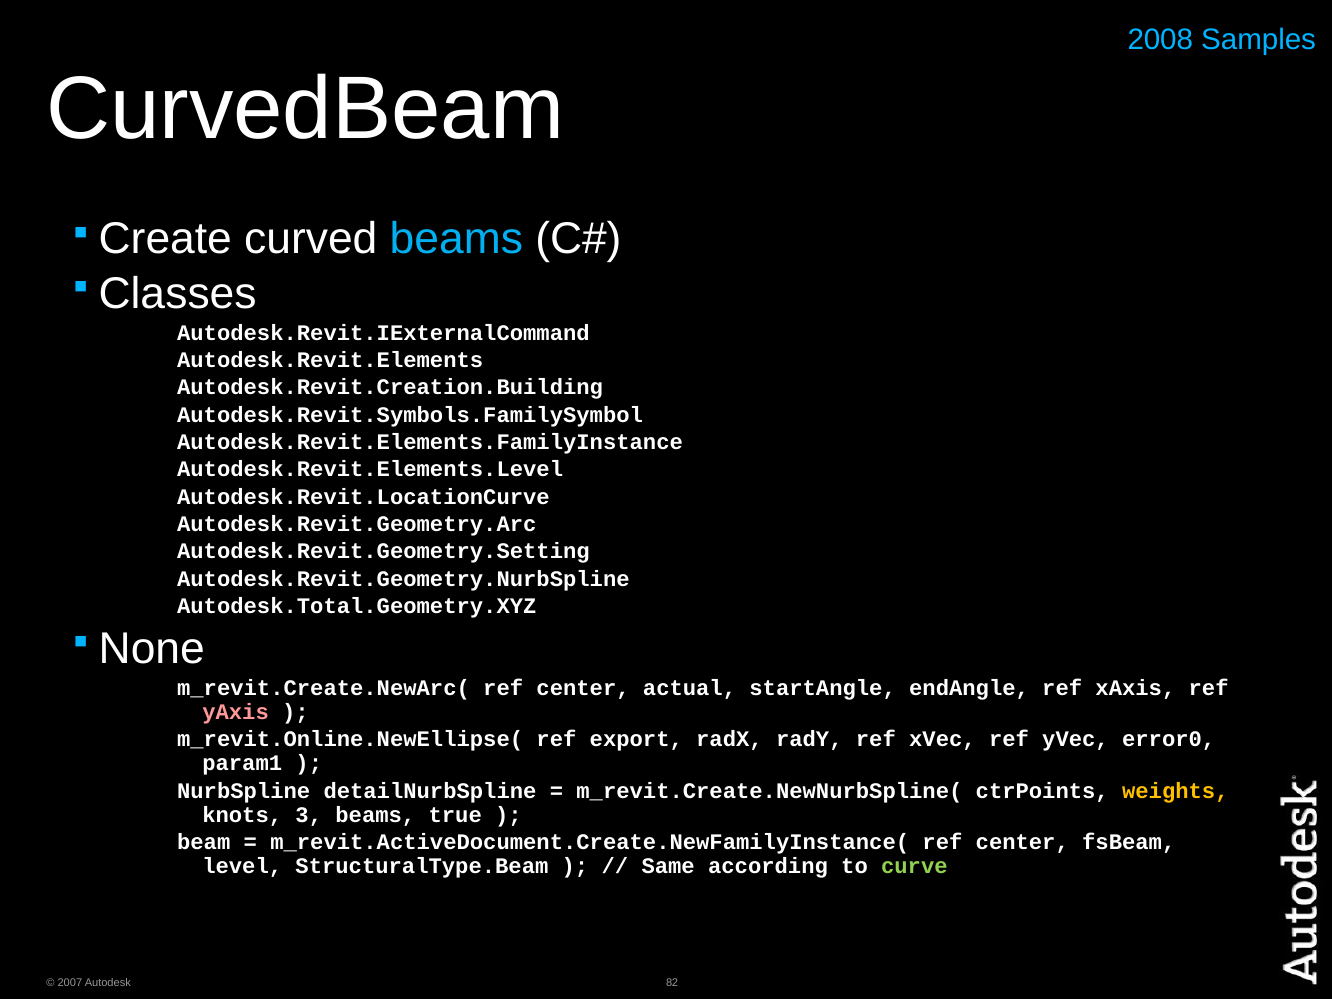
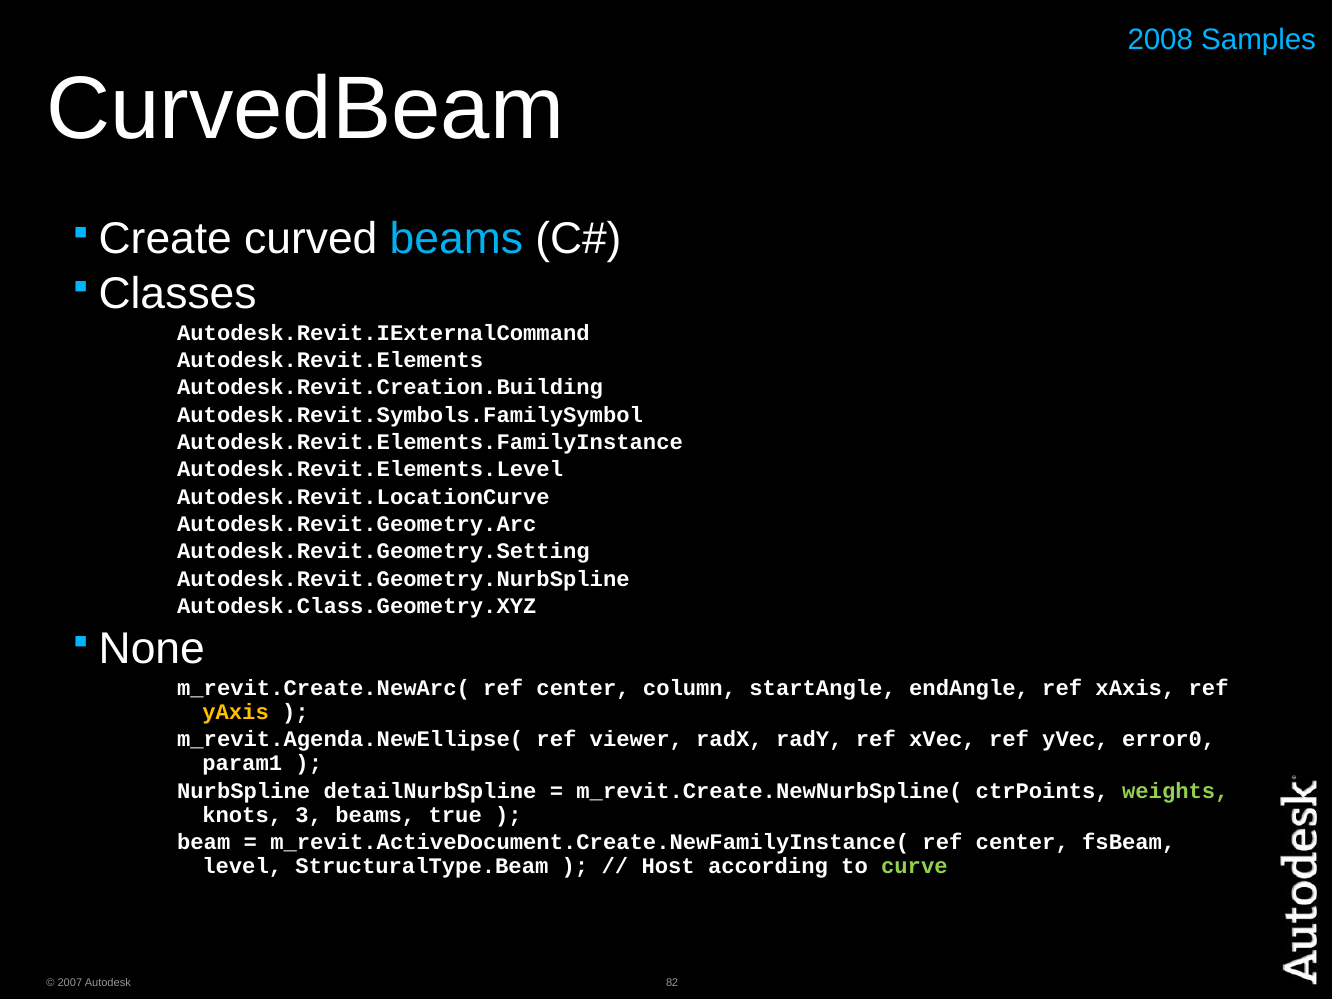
Autodesk.Total.Geometry.XYZ: Autodesk.Total.Geometry.XYZ -> Autodesk.Class.Geometry.XYZ
actual: actual -> column
yAxis colour: pink -> yellow
m_revit.Online.NewEllipse(: m_revit.Online.NewEllipse( -> m_revit.Agenda.NewEllipse(
export: export -> viewer
weights colour: yellow -> light green
Same: Same -> Host
